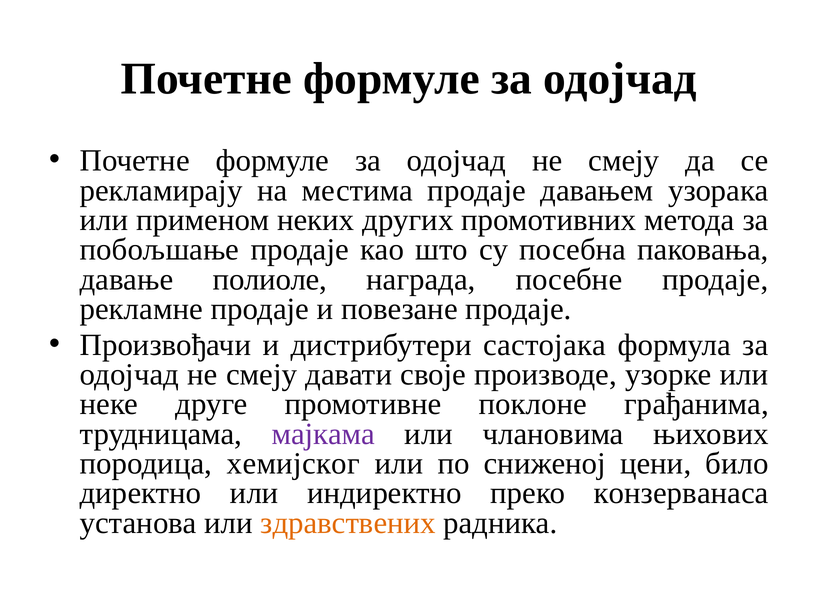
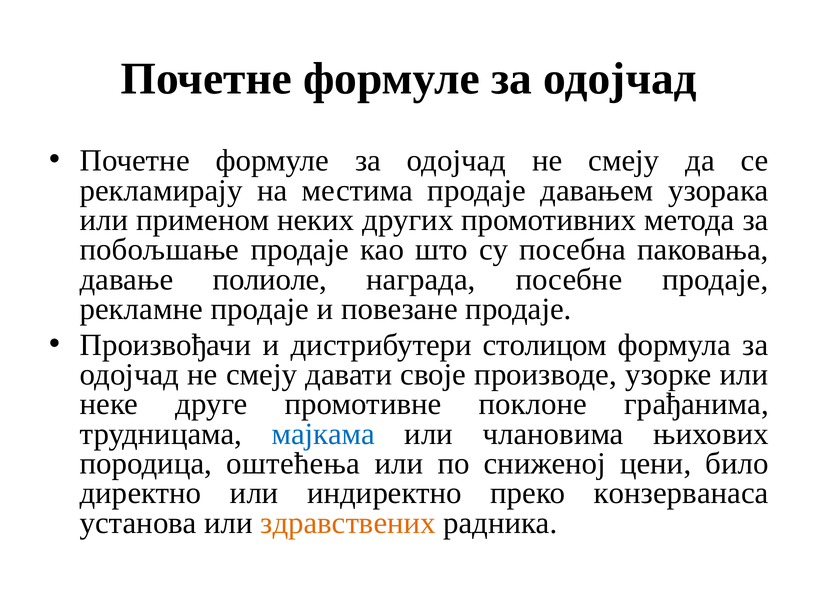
састојака: састојака -> столицом
мајкама colour: purple -> blue
хемијског: хемијског -> оштећења
